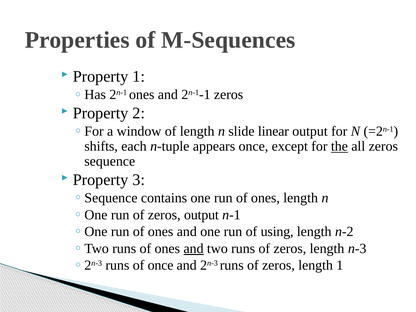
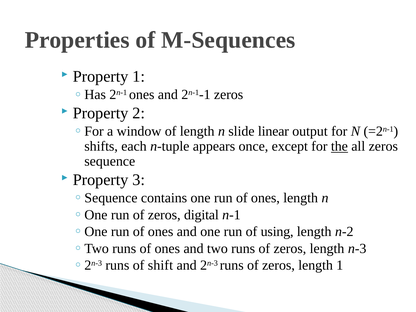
zeros output: output -> digital
and at (194, 248) underline: present -> none
of once: once -> shift
